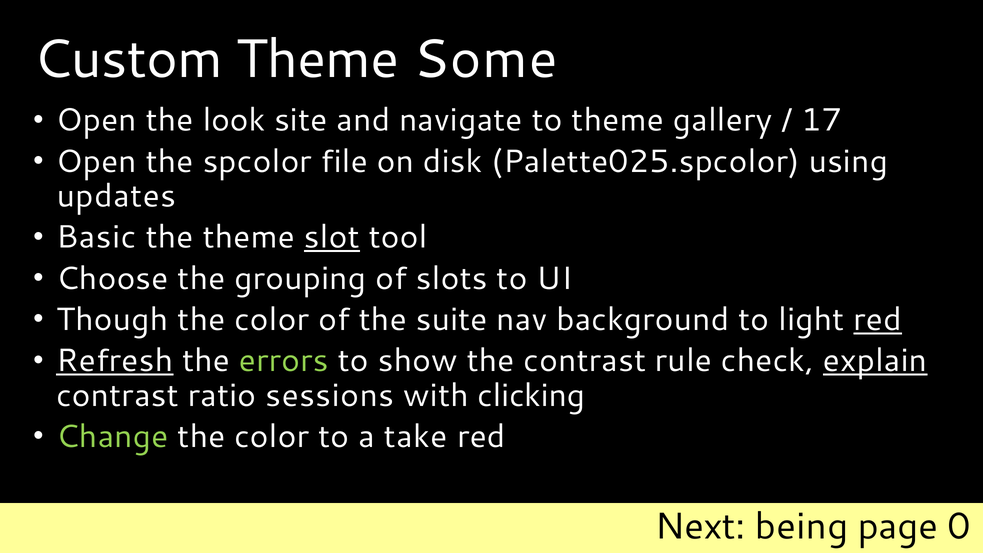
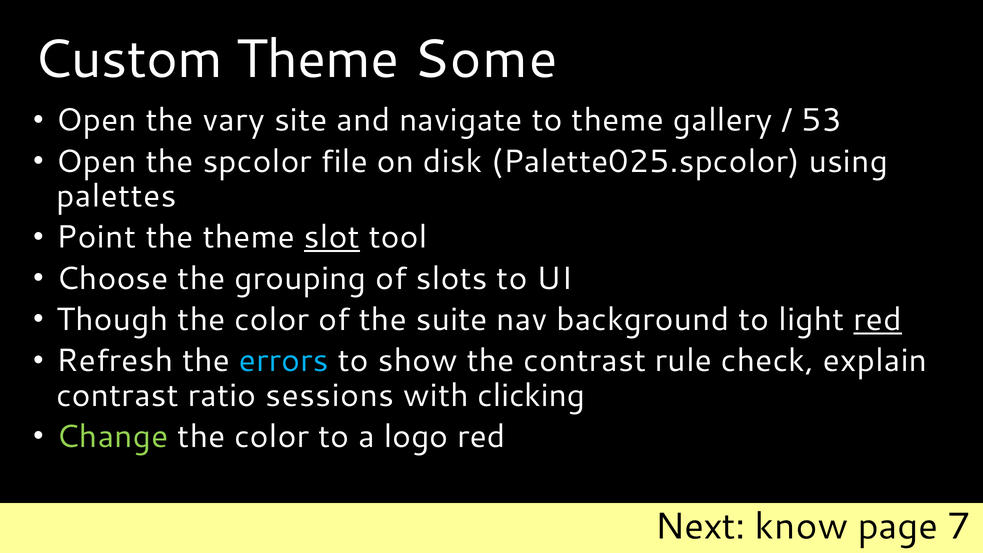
look: look -> vary
17: 17 -> 53
updates: updates -> palettes
Basic: Basic -> Point
Refresh underline: present -> none
errors colour: light green -> light blue
explain underline: present -> none
take: take -> logo
being: being -> know
0: 0 -> 7
